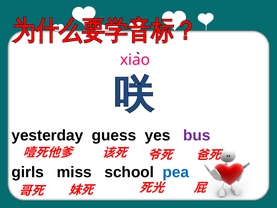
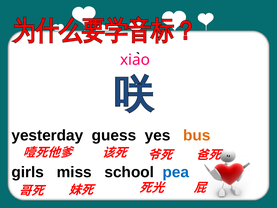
bus colour: purple -> orange
